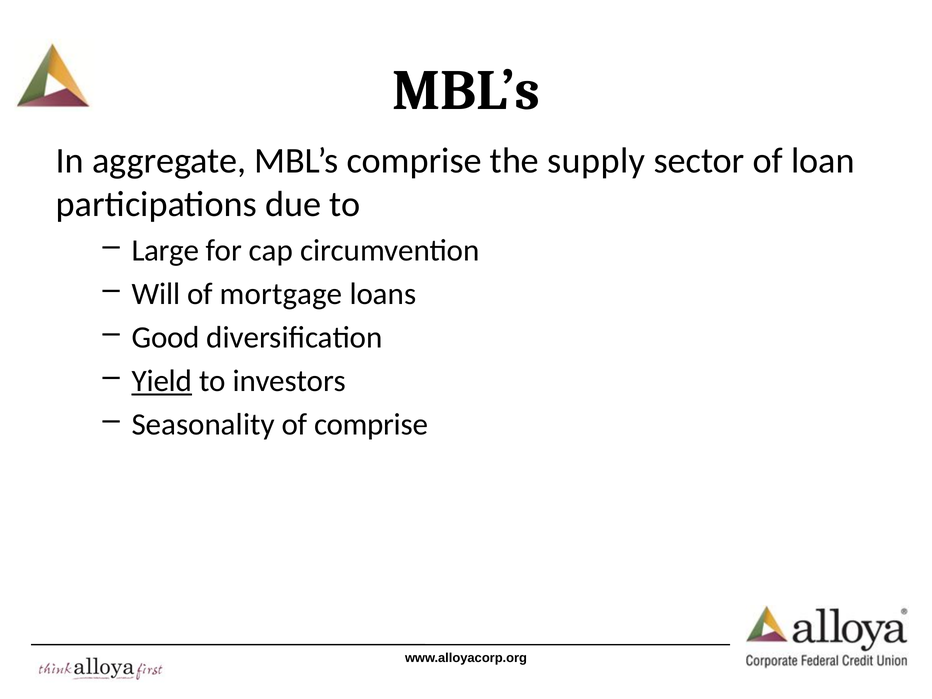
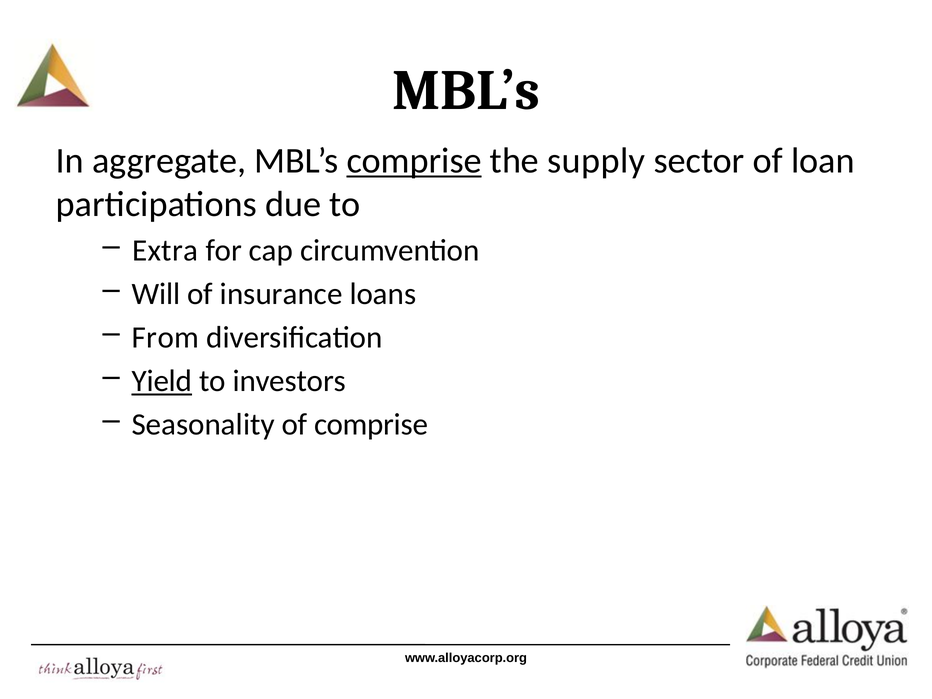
comprise at (414, 161) underline: none -> present
Large: Large -> Extra
mortgage: mortgage -> insurance
Good: Good -> From
